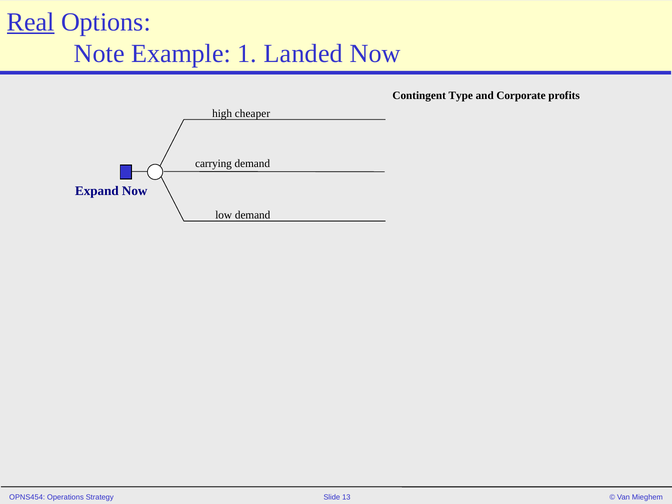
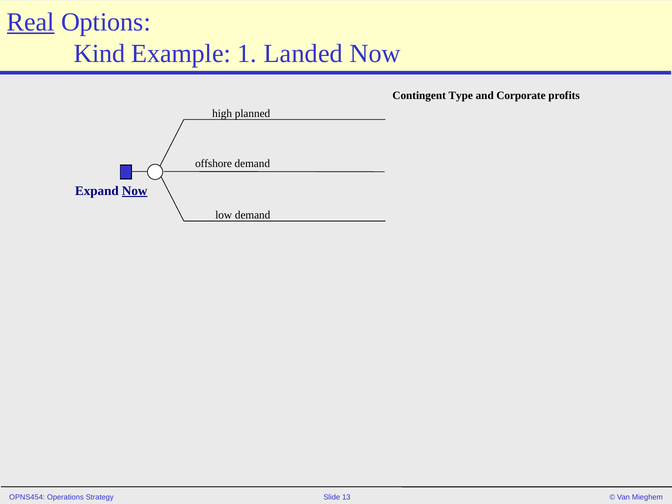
Note: Note -> Kind
cheaper: cheaper -> planned
carrying: carrying -> offshore
Now at (135, 191) underline: none -> present
